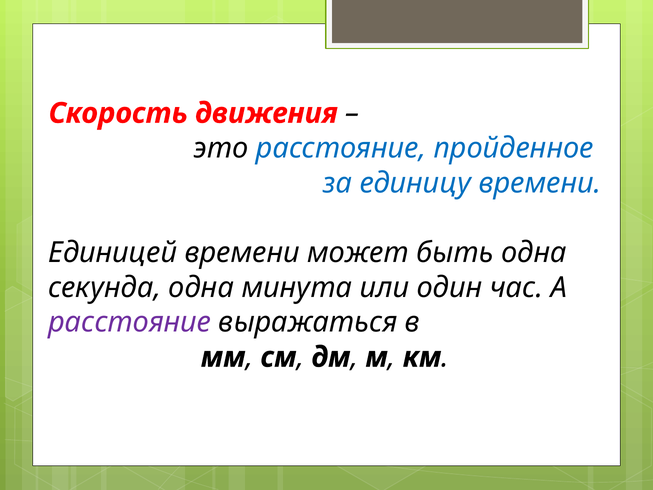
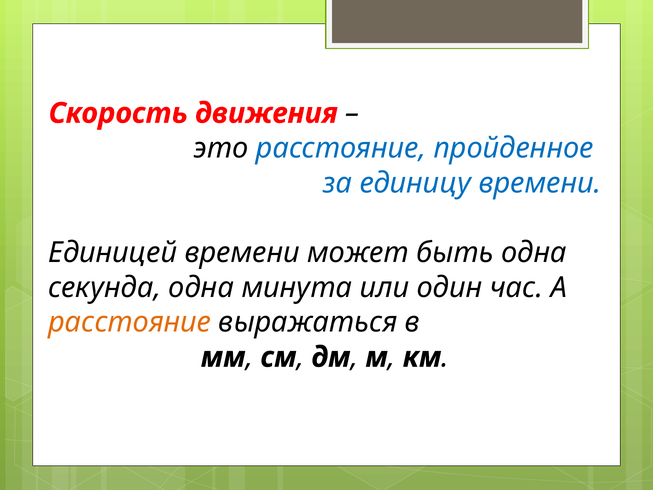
расстояние colour: purple -> orange
